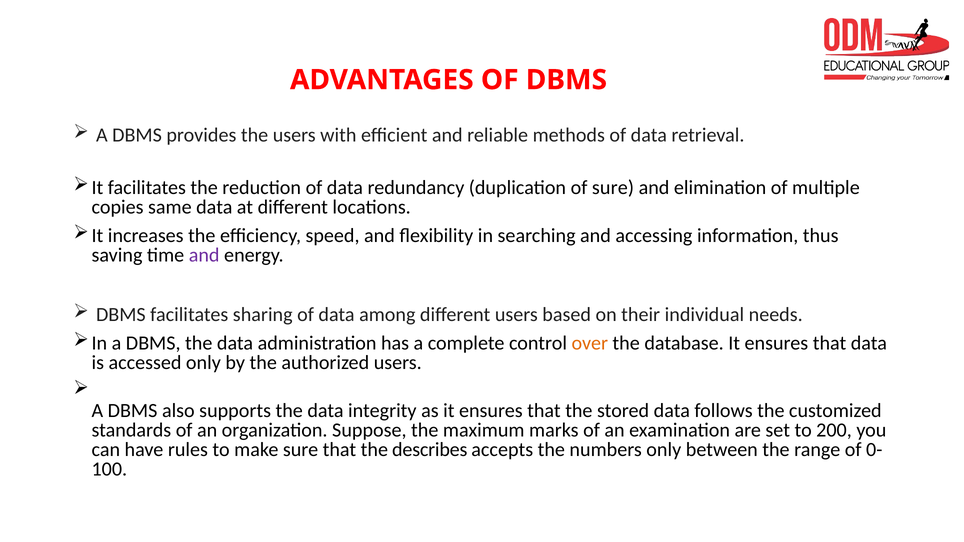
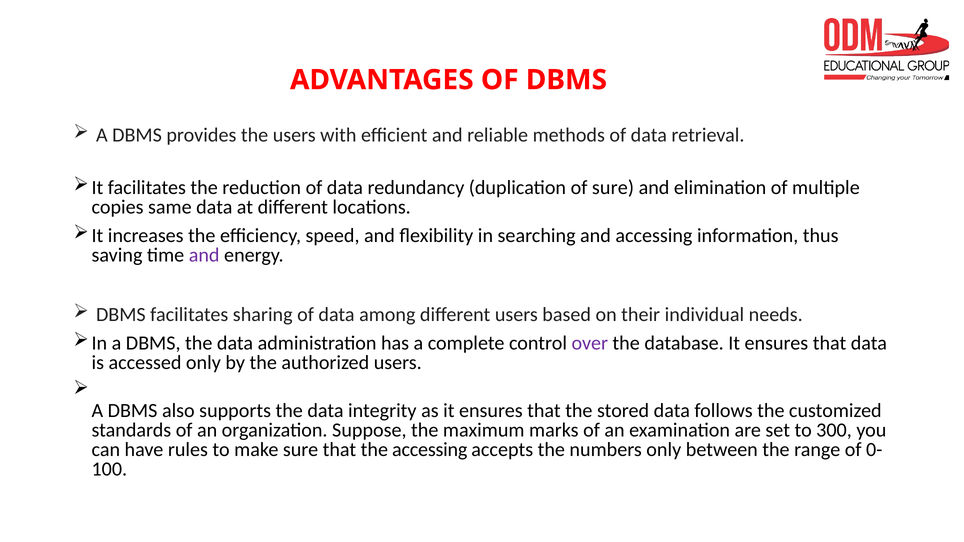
over colour: orange -> purple
200: 200 -> 300
the describes: describes -> accessing
